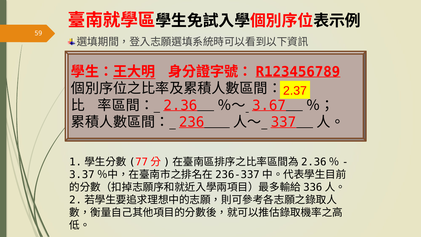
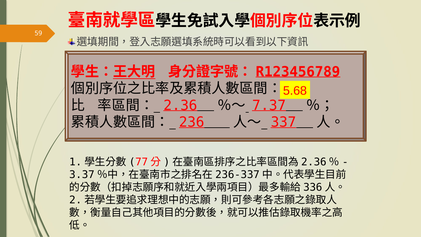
2.37: 2.37 -> 5.68
3.67: 3.67 -> 7.37
